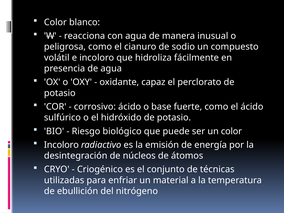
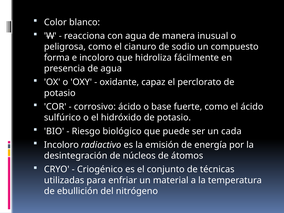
volátil: volátil -> forma
un color: color -> cada
